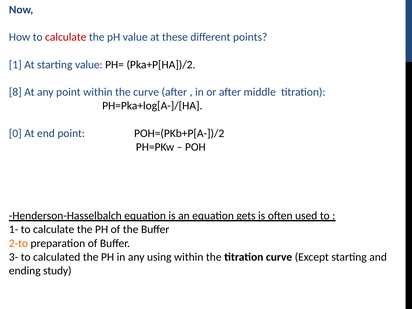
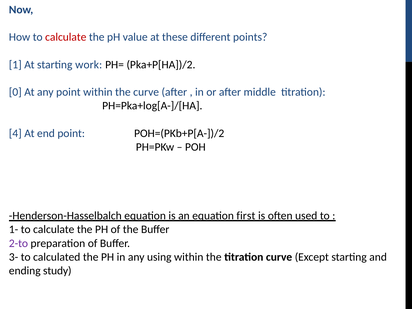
starting value: value -> work
8: 8 -> 0
0: 0 -> 4
gets: gets -> first
2-to colour: orange -> purple
